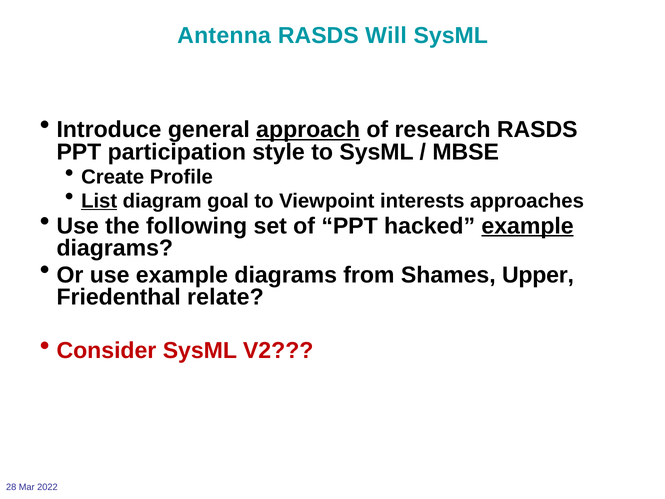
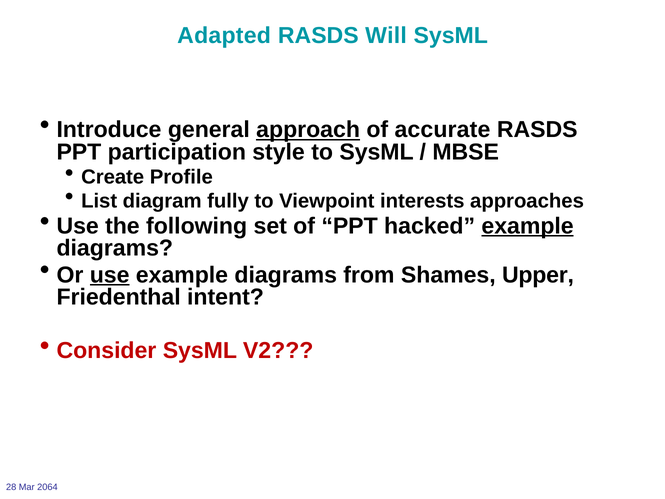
Antenna: Antenna -> Adapted
research: research -> accurate
List underline: present -> none
goal: goal -> fully
use at (110, 275) underline: none -> present
relate: relate -> intent
2022: 2022 -> 2064
